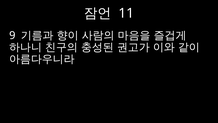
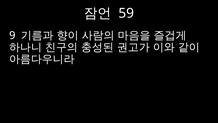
11: 11 -> 59
